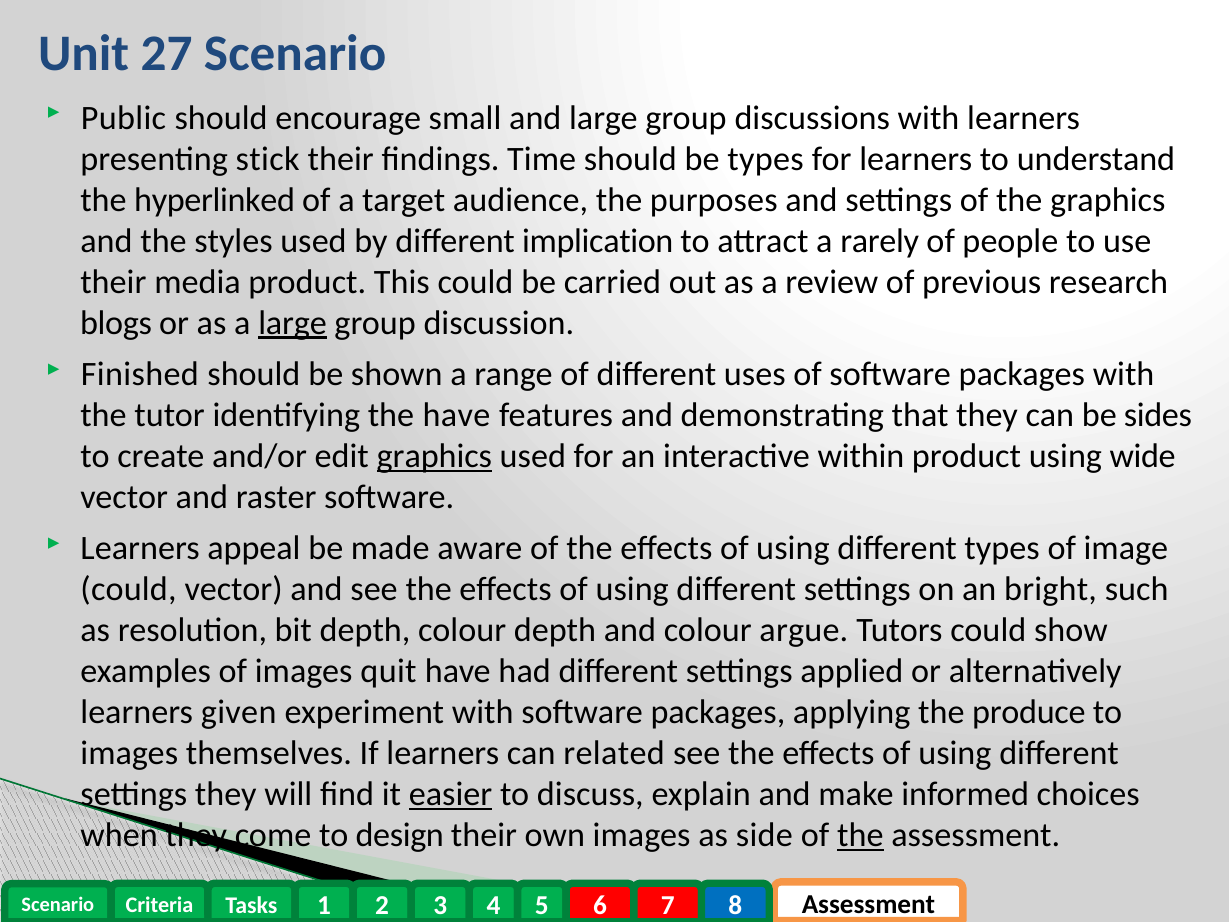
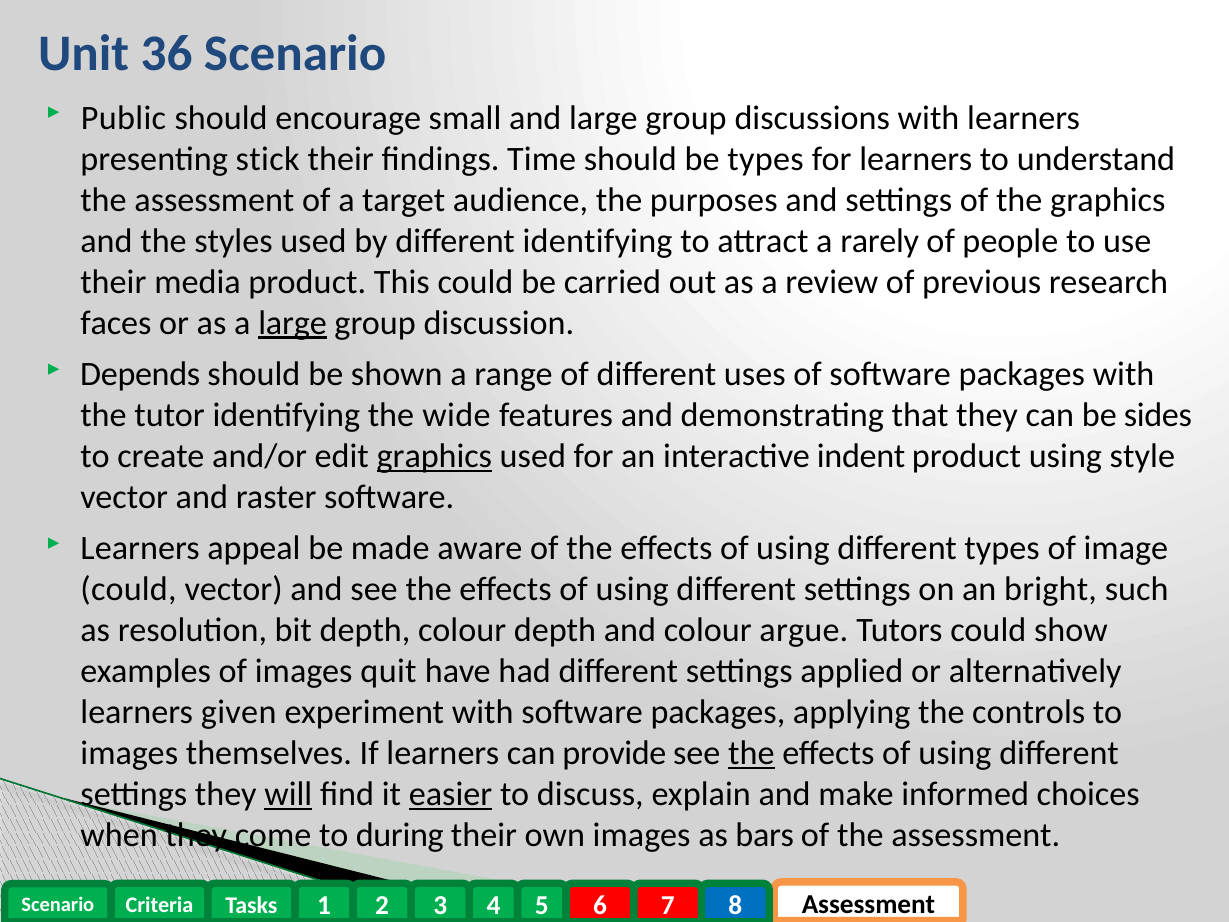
27: 27 -> 36
hyperlinked at (215, 200): hyperlinked -> assessment
different implication: implication -> identifying
blogs: blogs -> faces
Finished: Finished -> Depends
the have: have -> wide
within: within -> indent
wide: wide -> style
produce: produce -> controls
related: related -> provide
the at (751, 753) underline: none -> present
will underline: none -> present
design: design -> during
side: side -> bars
the at (860, 835) underline: present -> none
